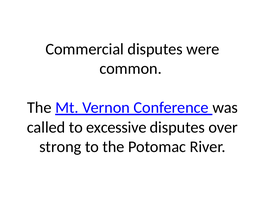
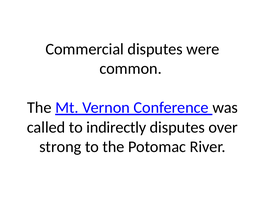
excessive: excessive -> indirectly
